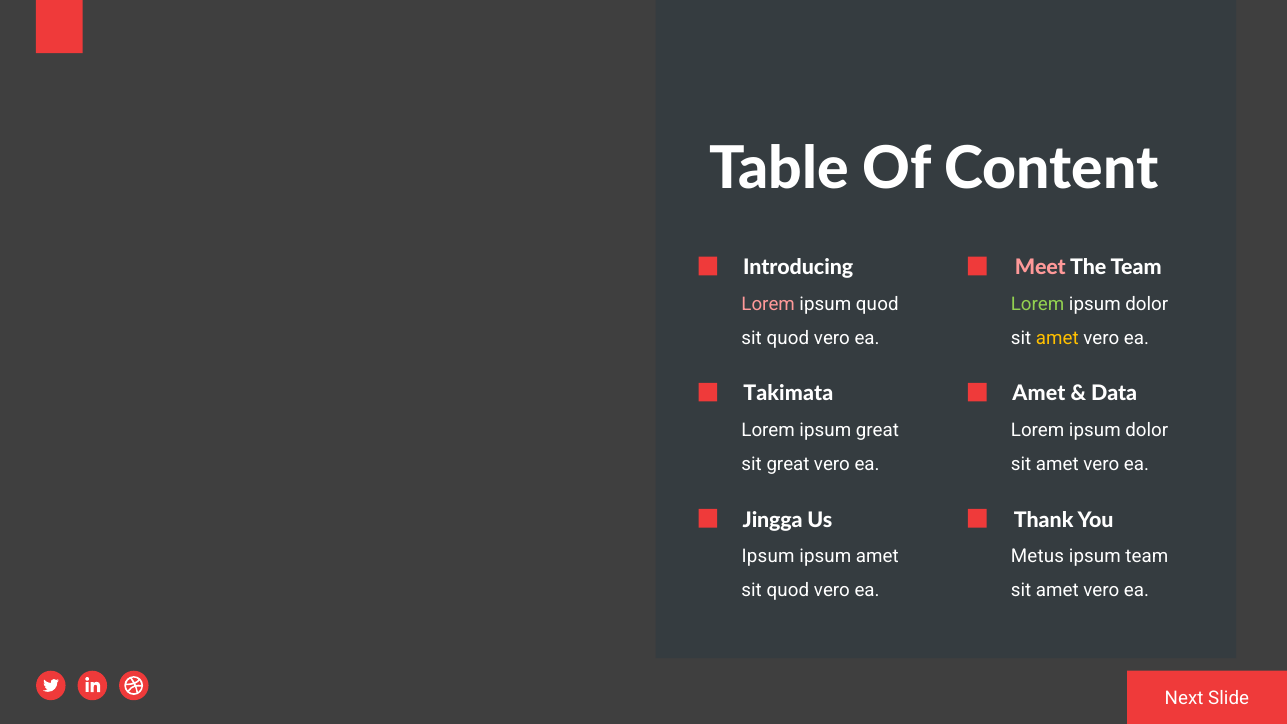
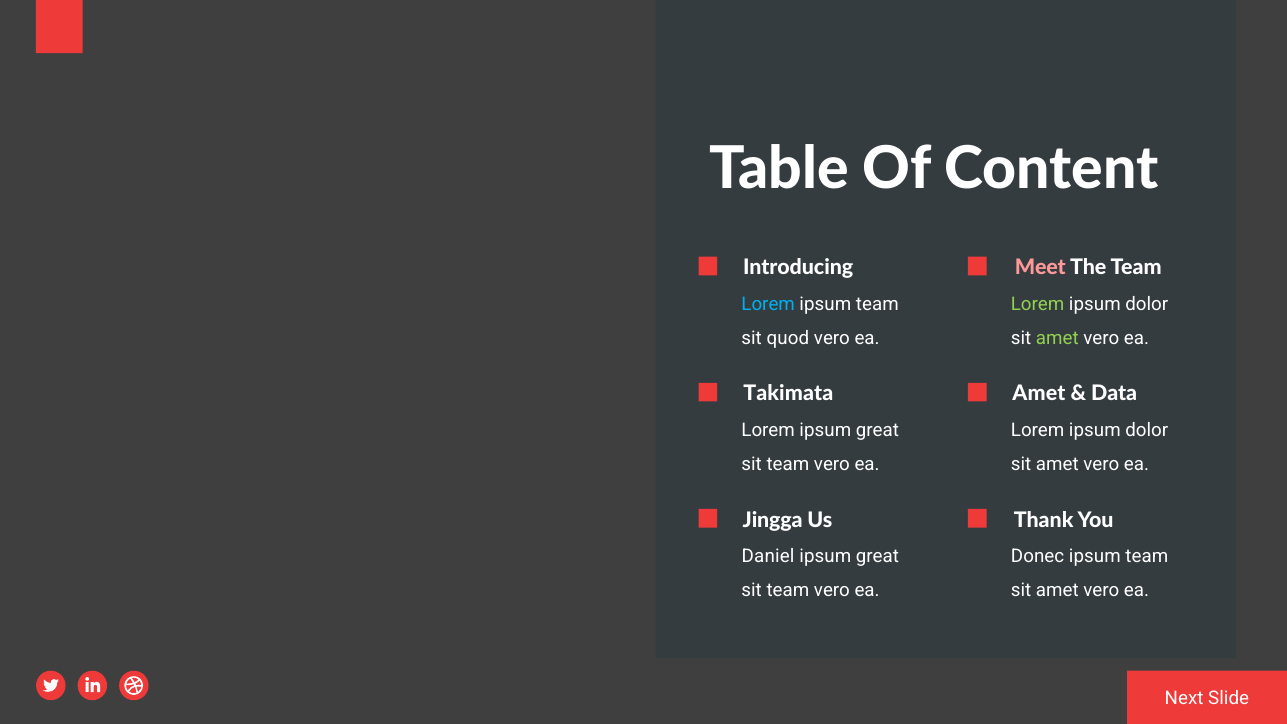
Lorem at (768, 304) colour: pink -> light blue
quod at (877, 304): quod -> team
amet at (1057, 338) colour: yellow -> light green
great at (788, 464): great -> team
Ipsum at (768, 557): Ipsum -> Daniel
amet at (877, 557): amet -> great
Metus: Metus -> Donec
quod at (788, 590): quod -> team
